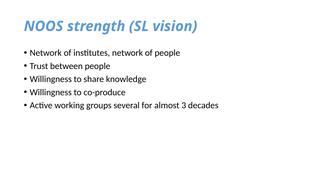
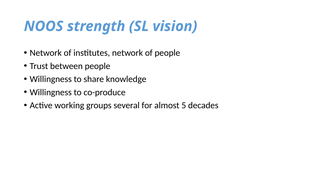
3: 3 -> 5
